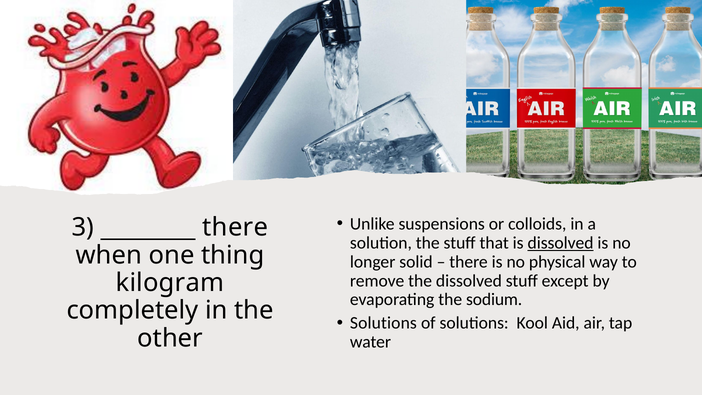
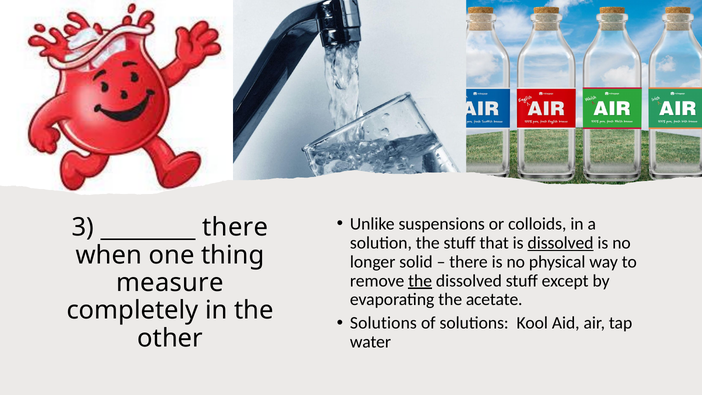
the at (420, 281) underline: none -> present
kilogram: kilogram -> measure
sodium: sodium -> acetate
